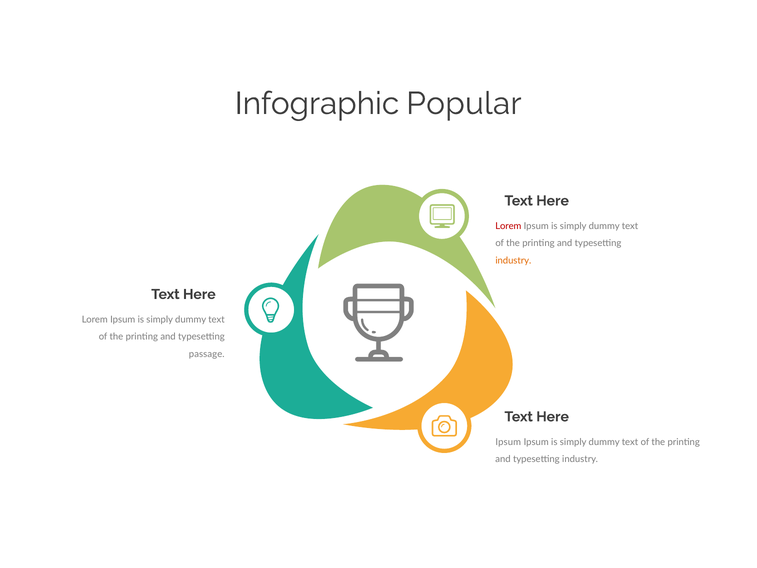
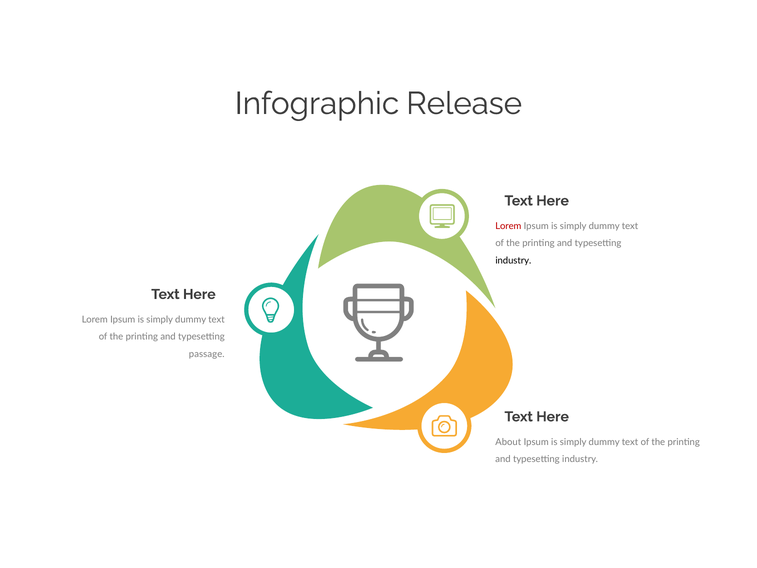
Popular: Popular -> Release
industry at (513, 260) colour: orange -> black
Ipsum at (508, 442): Ipsum -> About
